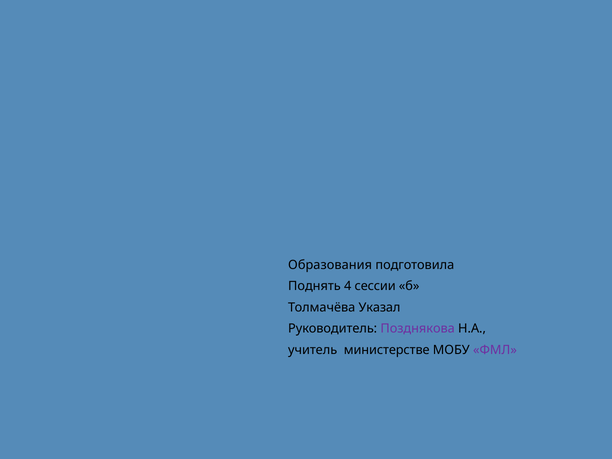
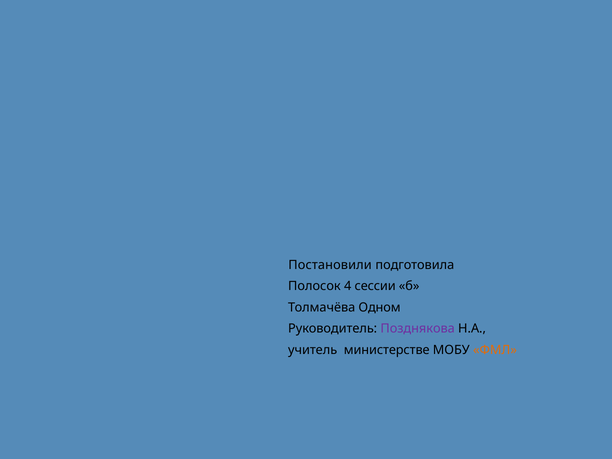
Образования: Образования -> Постановили
Поднять: Поднять -> Полосок
Указал: Указал -> Одном
ФМЛ colour: purple -> orange
